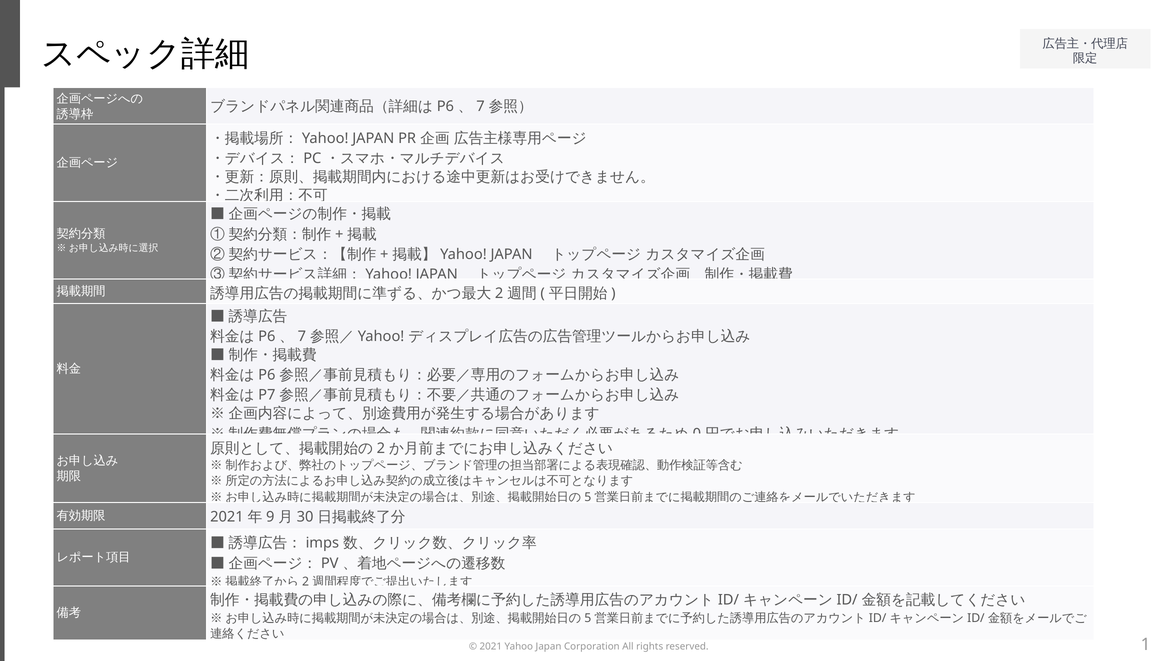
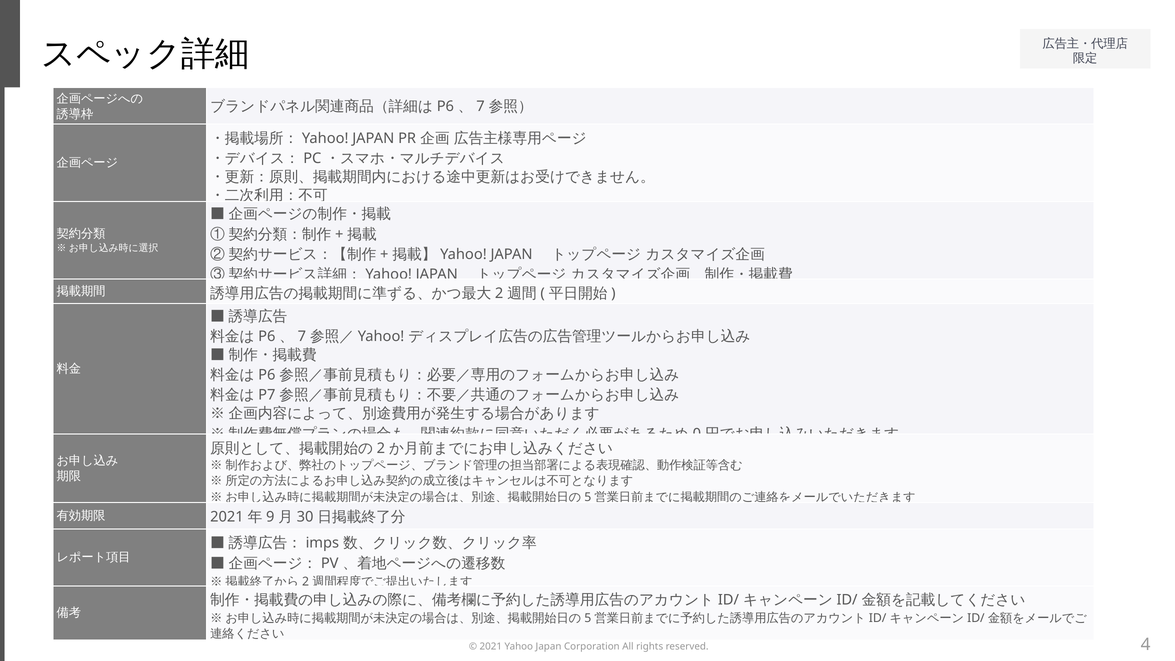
1: 1 -> 4
